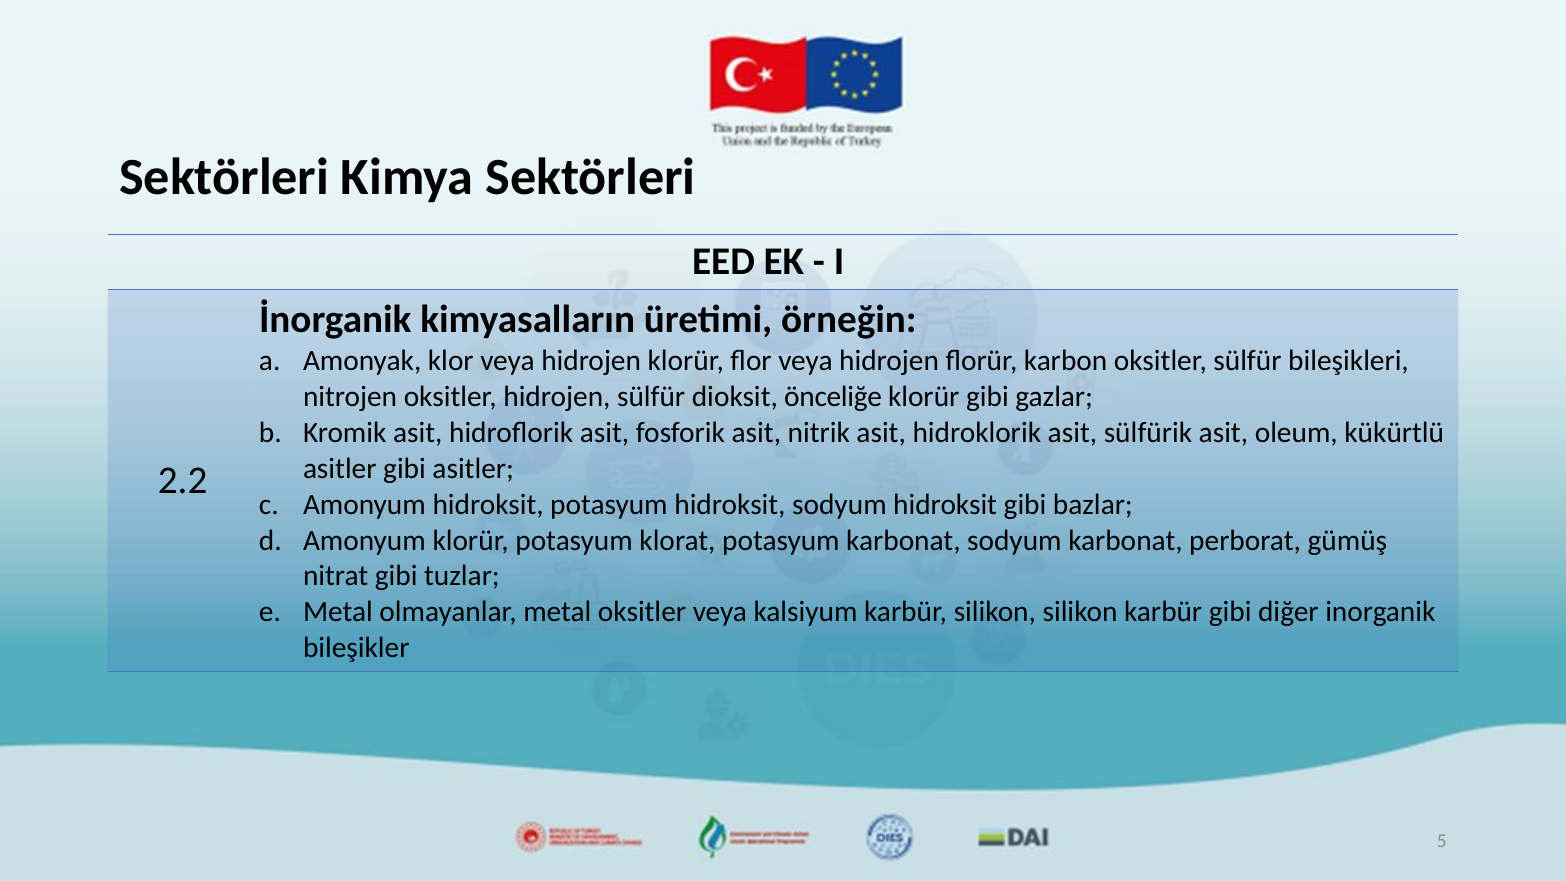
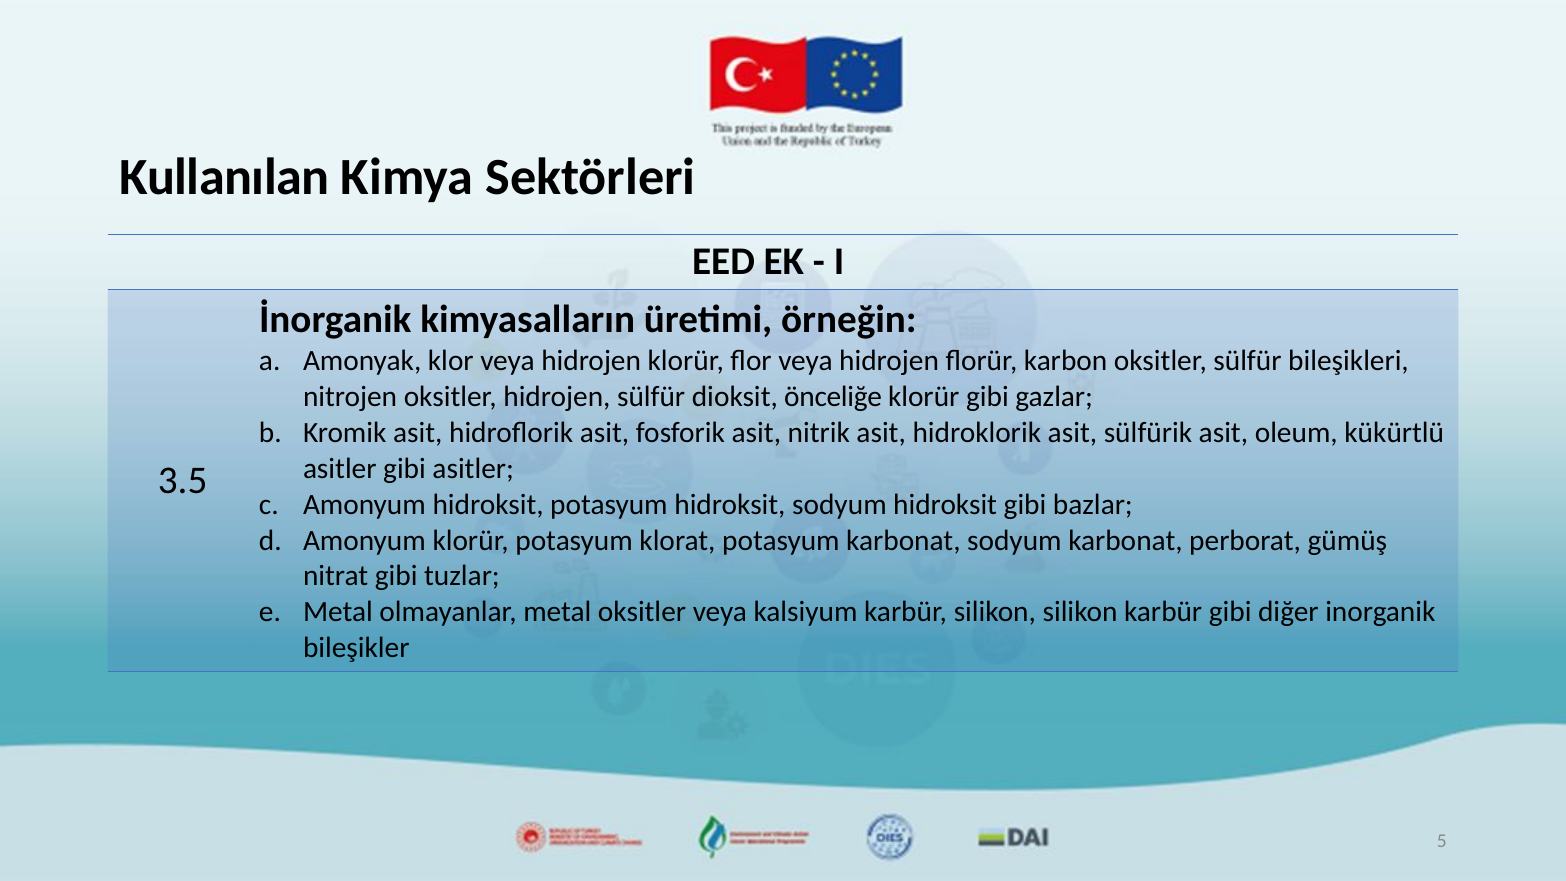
Sektörleri at (224, 178): Sektörleri -> Kullanılan
2.2: 2.2 -> 3.5
